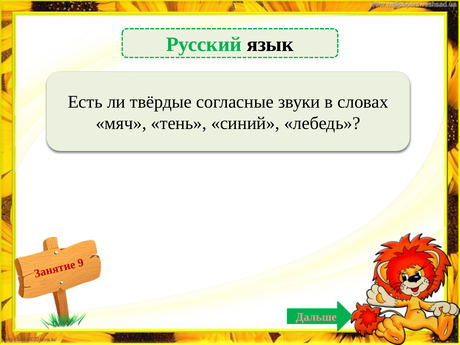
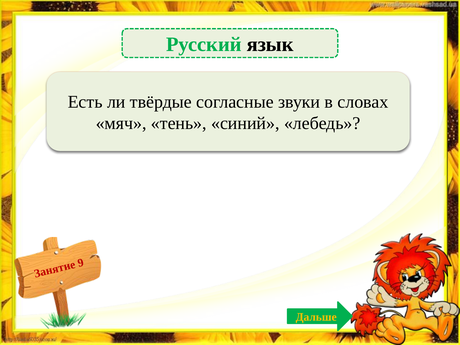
Дальше colour: pink -> yellow
